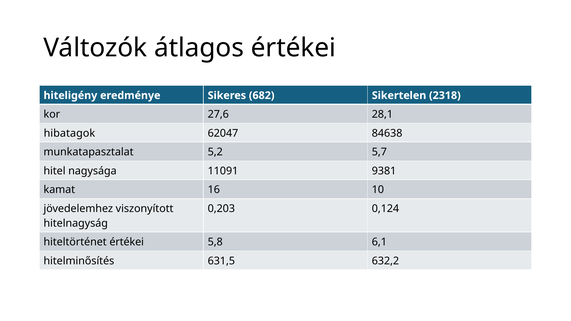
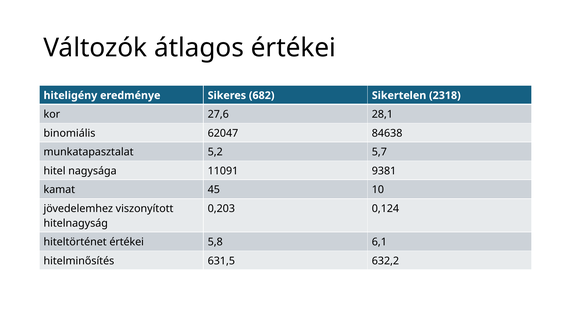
hibatagok: hibatagok -> binomiális
16: 16 -> 45
